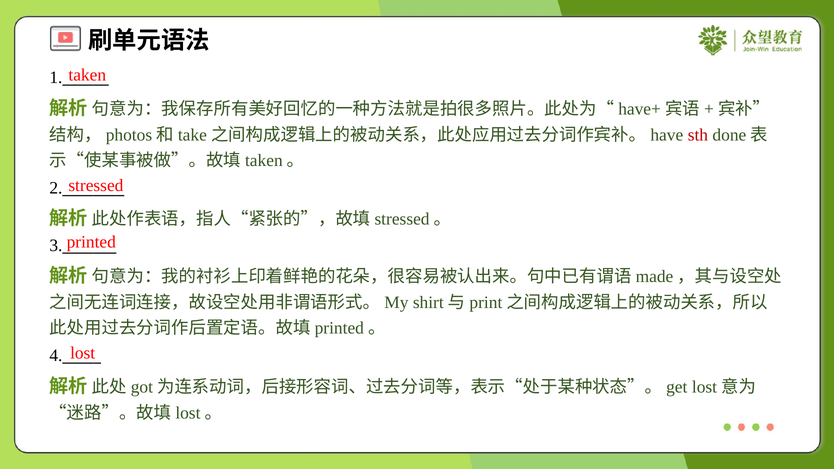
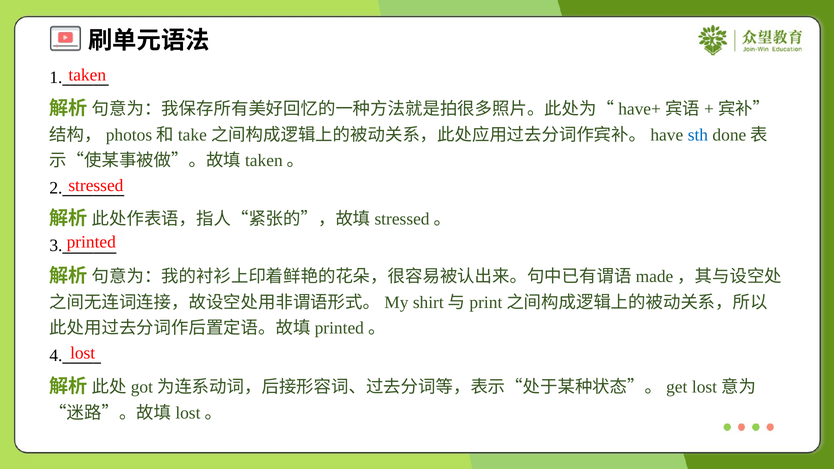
sth colour: red -> blue
